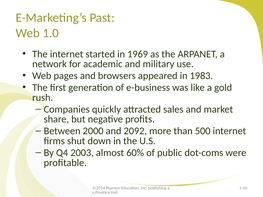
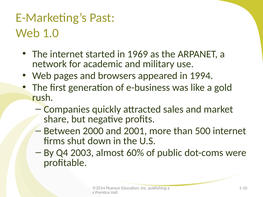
1983: 1983 -> 1994
2092: 2092 -> 2001
